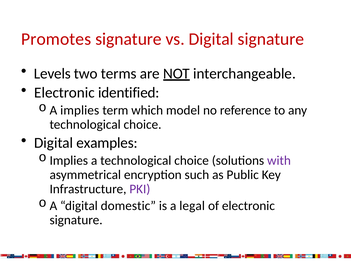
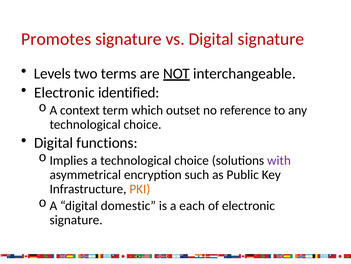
A implies: implies -> context
model: model -> outset
examples: examples -> functions
PKI colour: purple -> orange
legal: legal -> each
